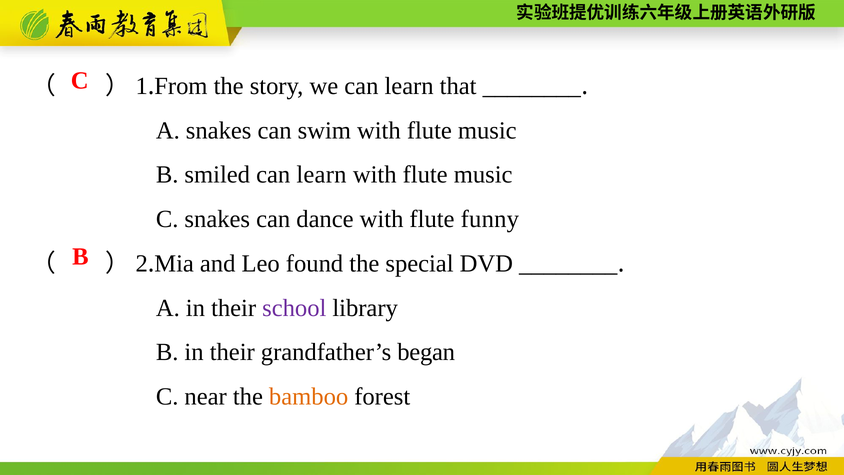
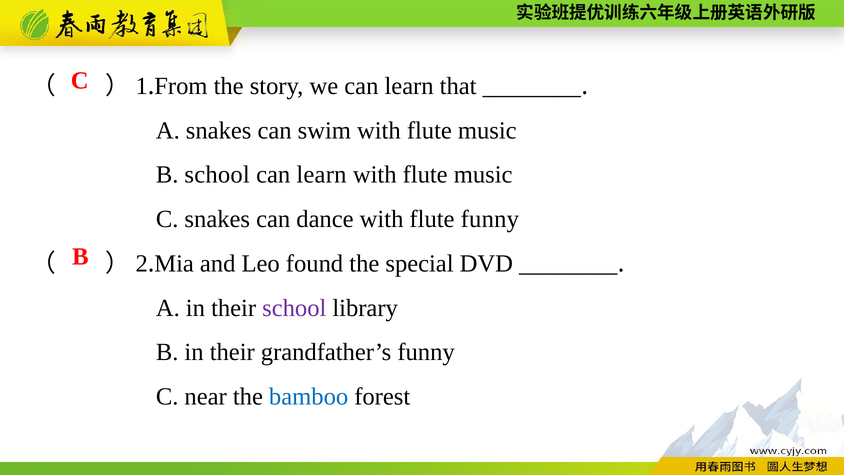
B smiled: smiled -> school
grandfather’s began: began -> funny
bamboo colour: orange -> blue
